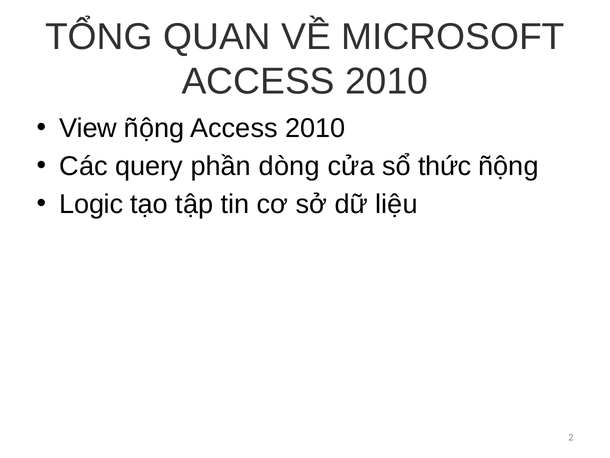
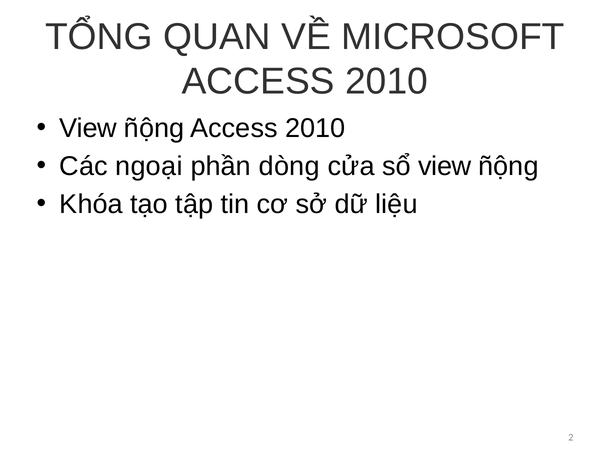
query: query -> ngoại
sổ thức: thức -> view
Logic: Logic -> Khóa
